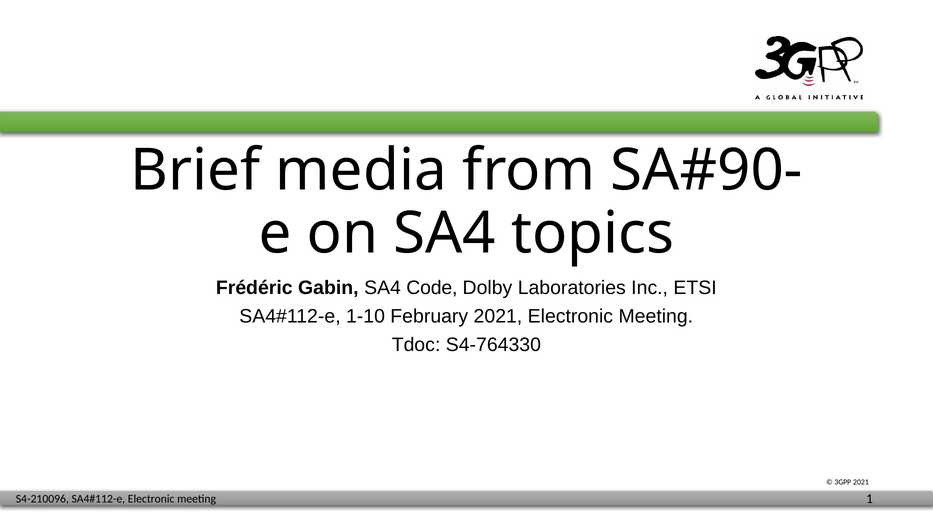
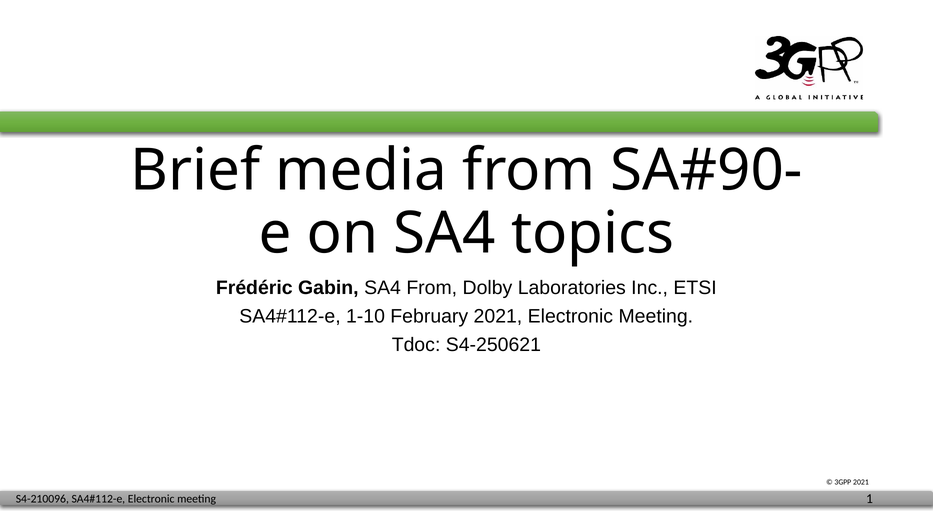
SA4 Code: Code -> From
S4-764330: S4-764330 -> S4-250621
